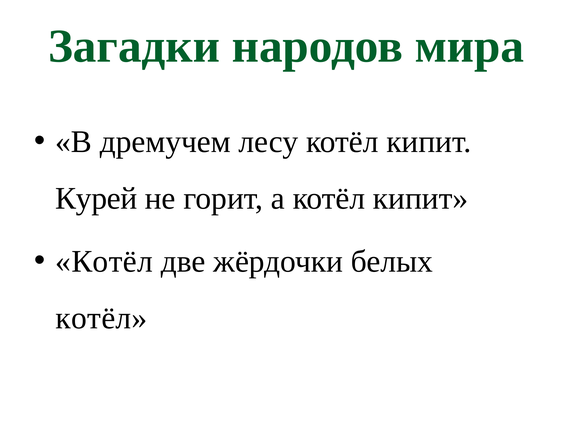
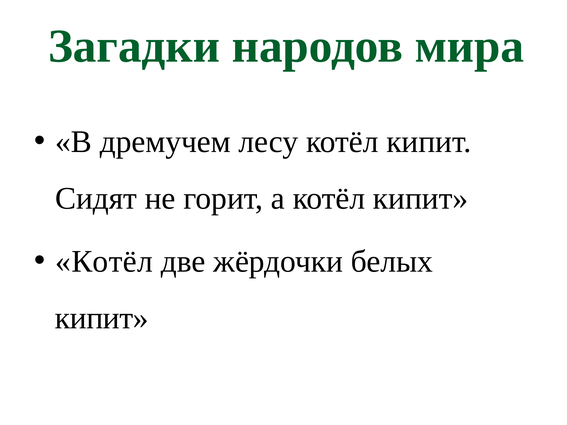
Курей: Курей -> Сидят
котёл at (102, 318): котёл -> кипит
